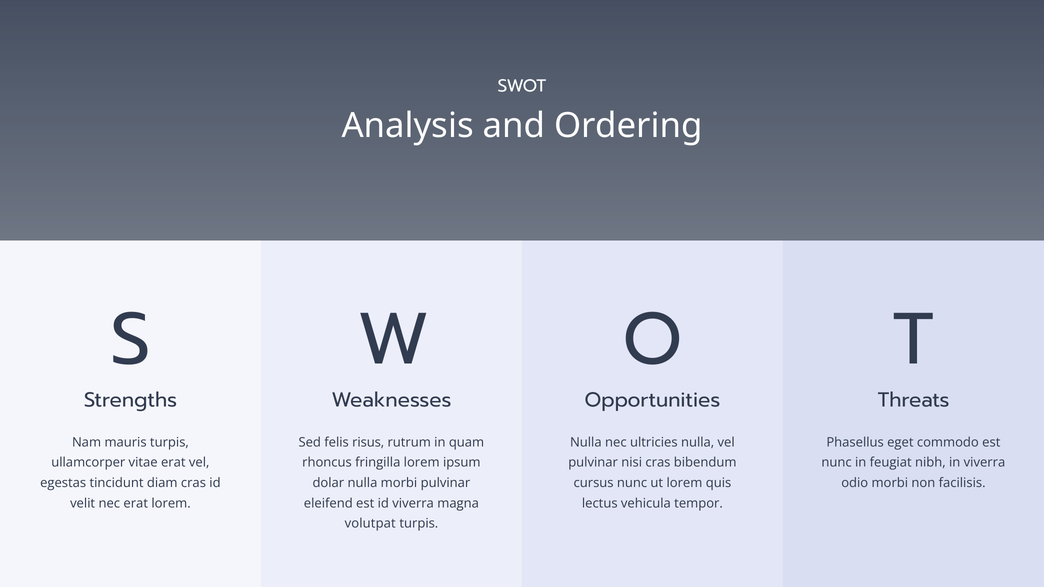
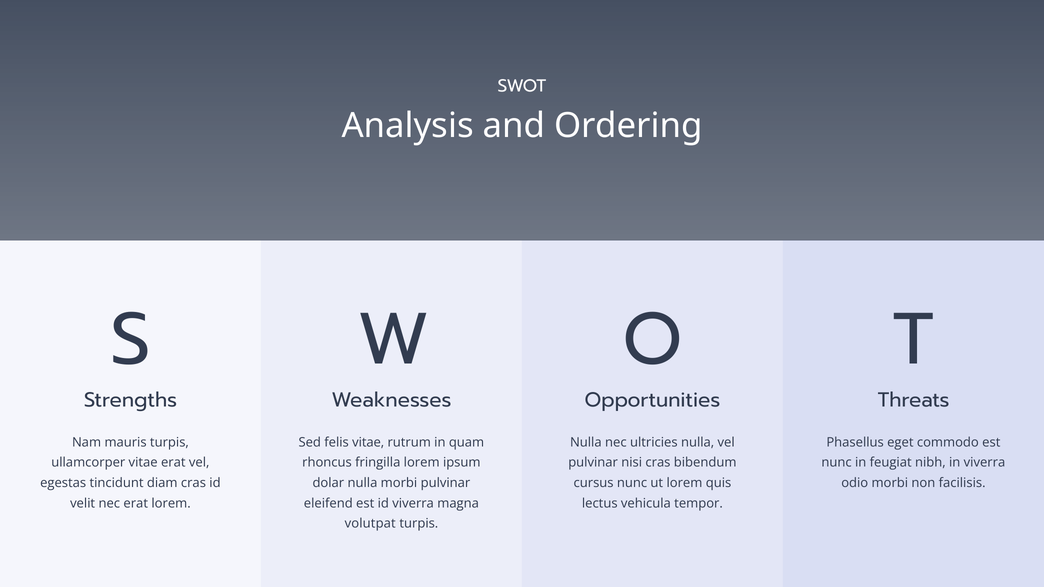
felis risus: risus -> vitae
